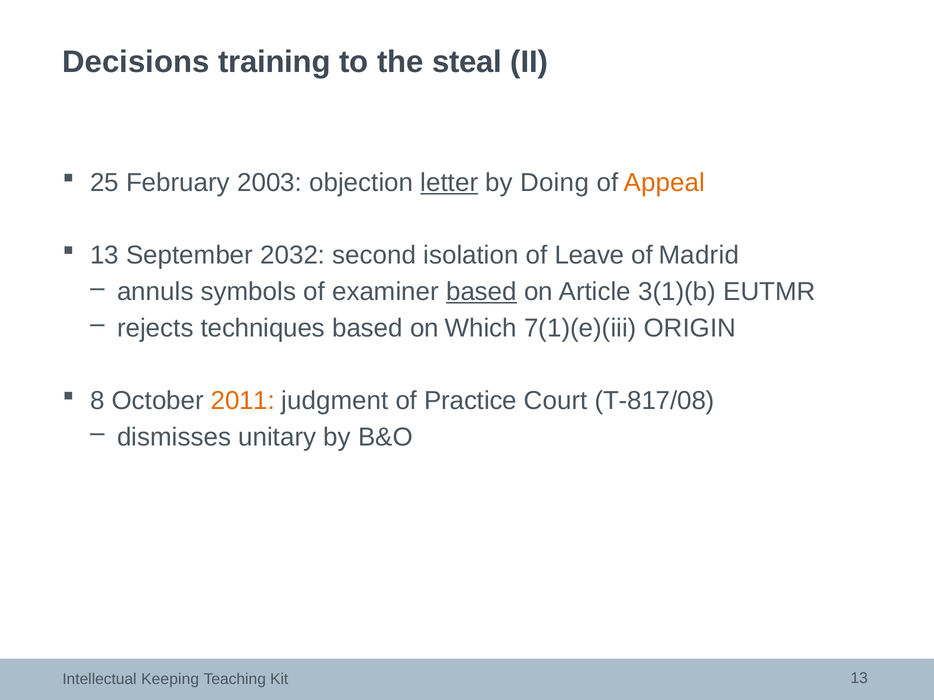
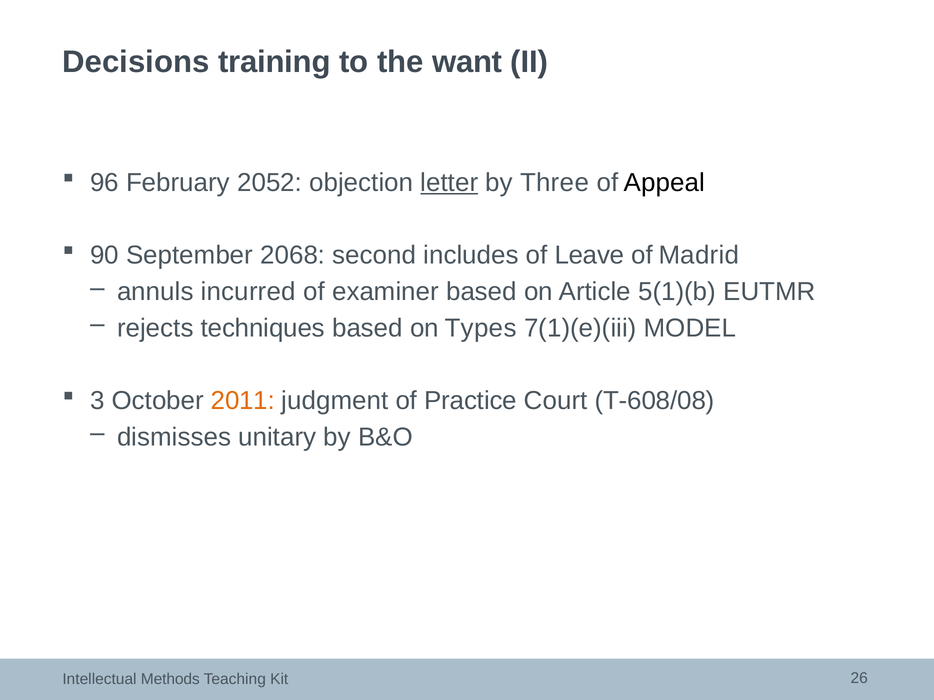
steal: steal -> want
25: 25 -> 96
2003: 2003 -> 2052
Doing: Doing -> Three
Appeal colour: orange -> black
13 at (104, 256): 13 -> 90
2032: 2032 -> 2068
isolation: isolation -> includes
symbols: symbols -> incurred
based at (481, 292) underline: present -> none
3(1)(b: 3(1)(b -> 5(1)(b
Which: Which -> Types
ORIGIN: ORIGIN -> MODEL
8: 8 -> 3
T-817/08: T-817/08 -> T-608/08
Keeping: Keeping -> Methods
Kit 13: 13 -> 26
